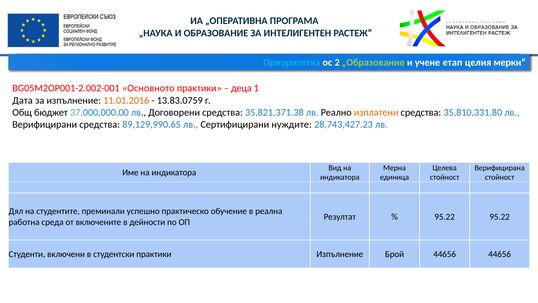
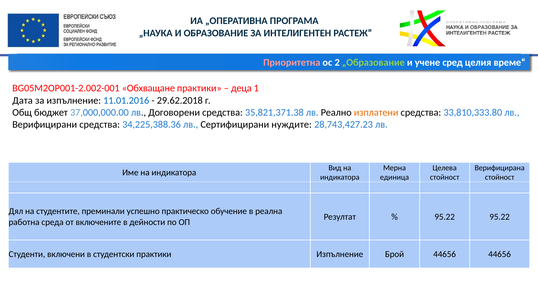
Приоритетна colour: light blue -> pink
етап: етап -> сред
мерки“: мерки“ -> време“
Основното: Основното -> Обхващане
11.01.2016 colour: orange -> blue
13.83.0759: 13.83.0759 -> 29.62.2018
35,810,331.80: 35,810,331.80 -> 33,810,333.80
89,129,990.65: 89,129,990.65 -> 34,225,388.36
